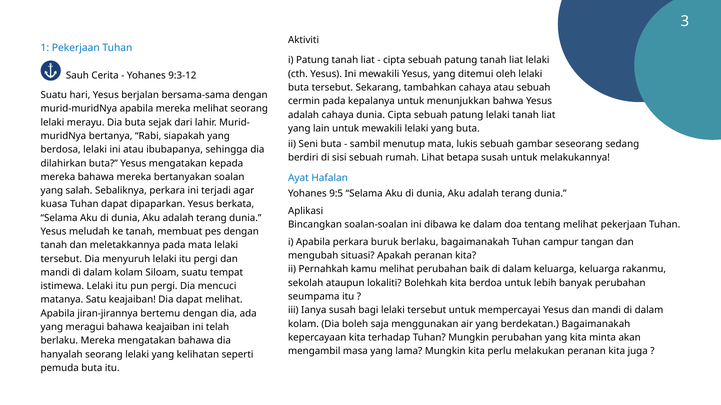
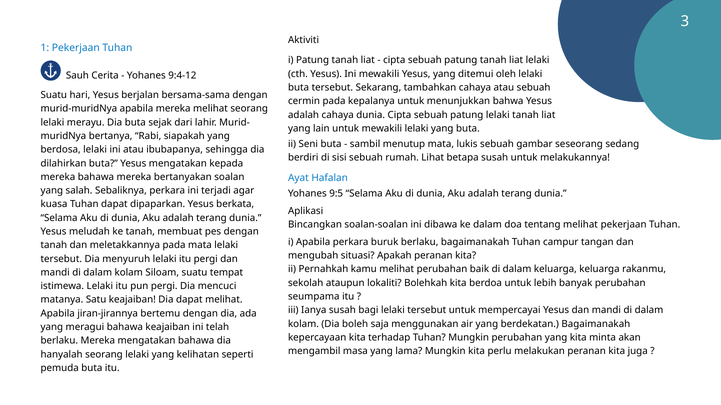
9:3-12: 9:3-12 -> 9:4-12
